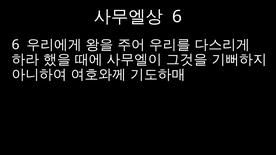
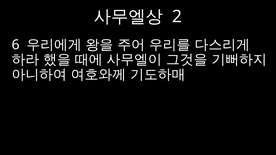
6 at (177, 17): 6 -> 2
